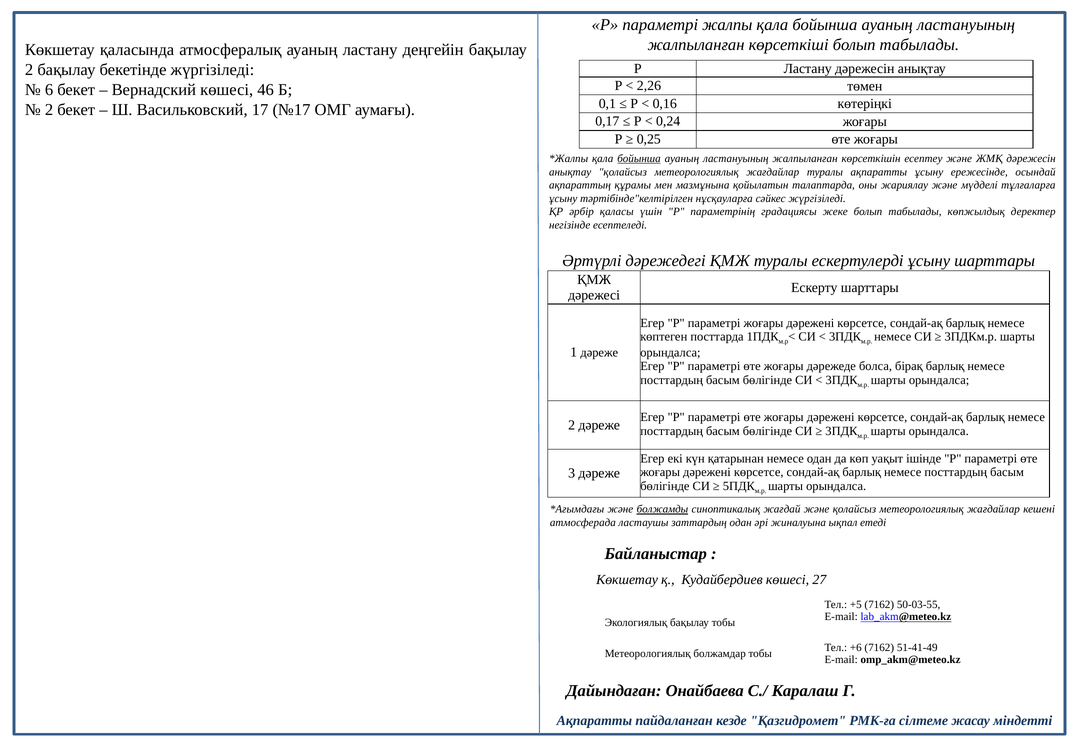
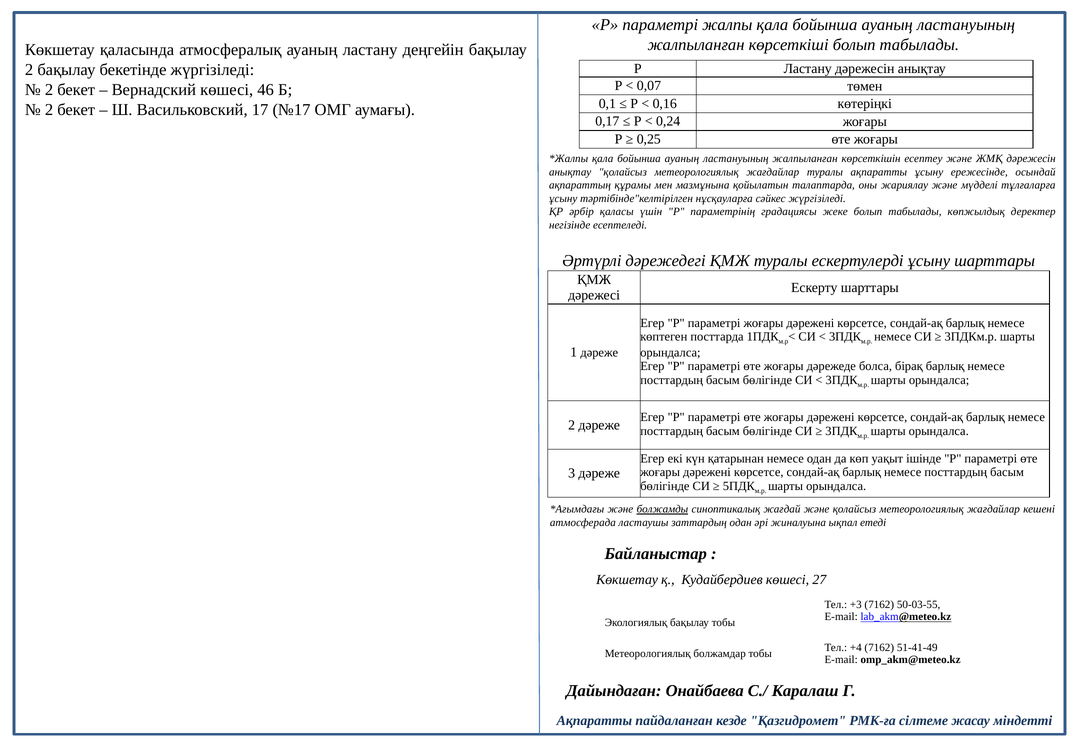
2,26: 2,26 -> 0,07
6 at (49, 90): 6 -> 2
бойынша at (639, 159) underline: present -> none
+5: +5 -> +3
+6: +6 -> +4
